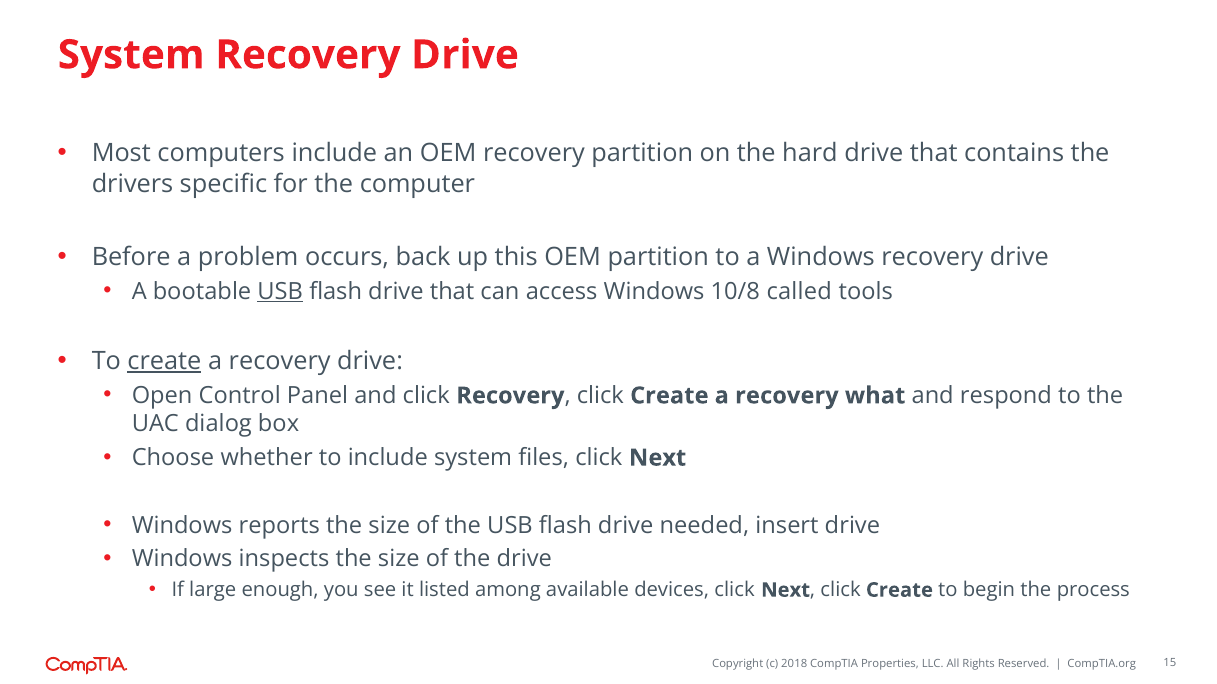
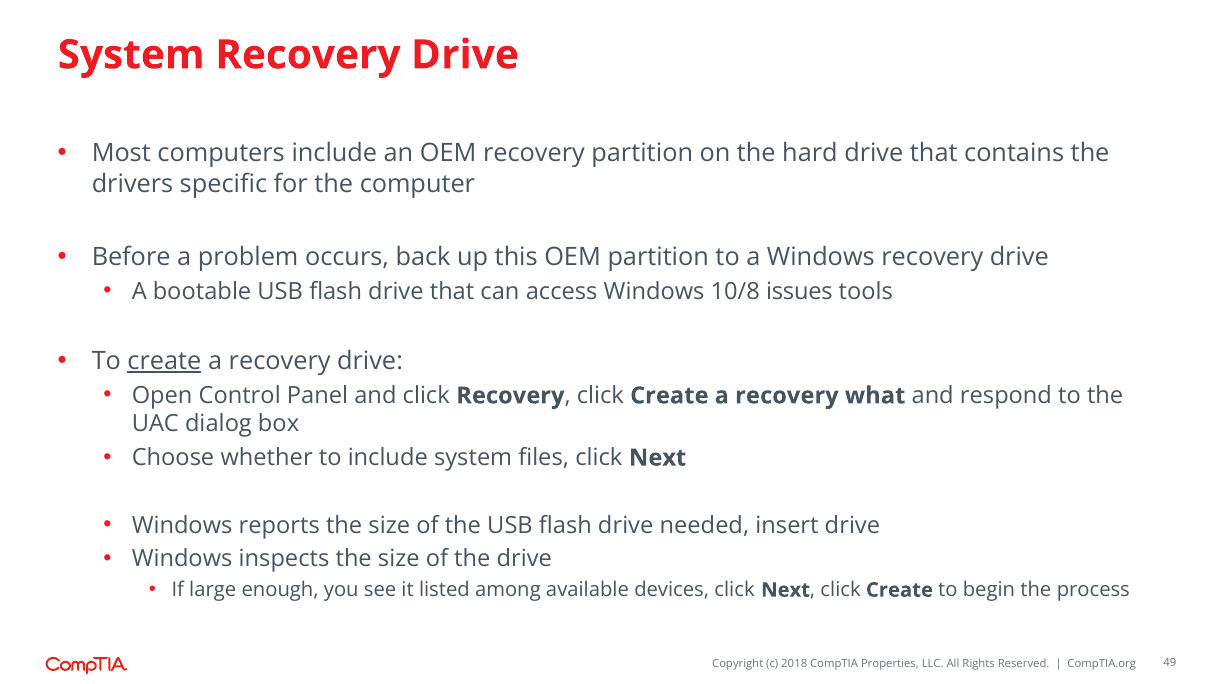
USB at (280, 292) underline: present -> none
called: called -> issues
15: 15 -> 49
